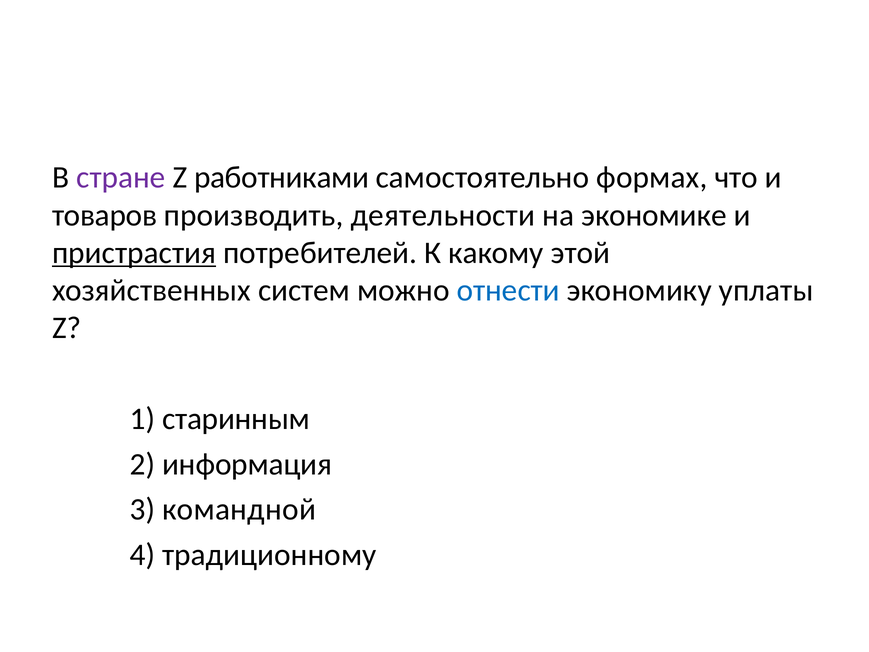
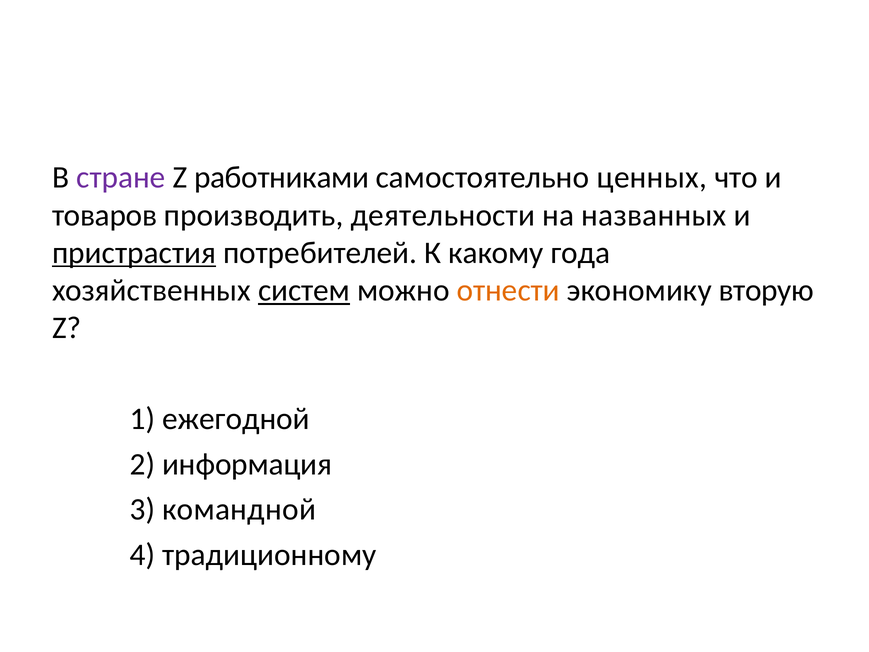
формах: формах -> ценных
экономике: экономике -> названных
этой: этой -> года
систем underline: none -> present
отнести colour: blue -> orange
уплаты: уплаты -> вторую
старинным: старинным -> ежегодной
